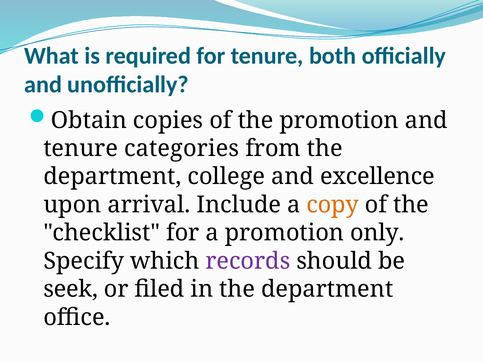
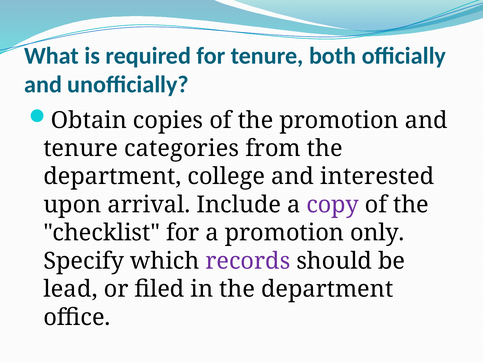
excellence: excellence -> interested
copy colour: orange -> purple
seek: seek -> lead
